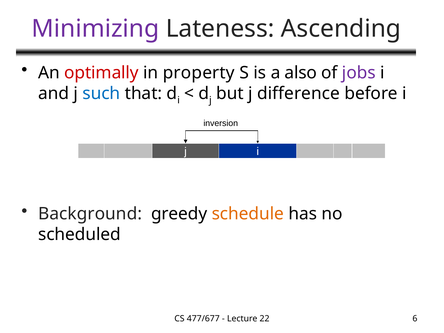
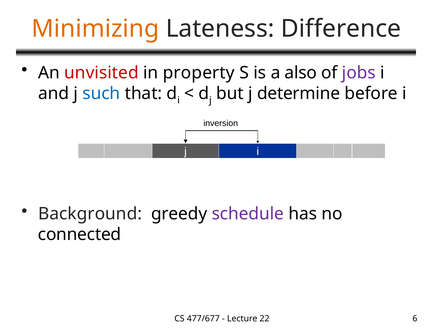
Minimizing colour: purple -> orange
Ascending: Ascending -> Difference
optimally: optimally -> unvisited
difference: difference -> determine
schedule colour: orange -> purple
scheduled: scheduled -> connected
